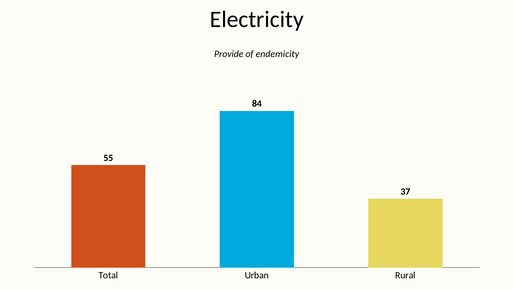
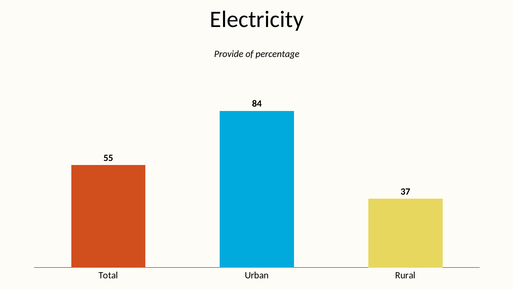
endemicity: endemicity -> percentage
